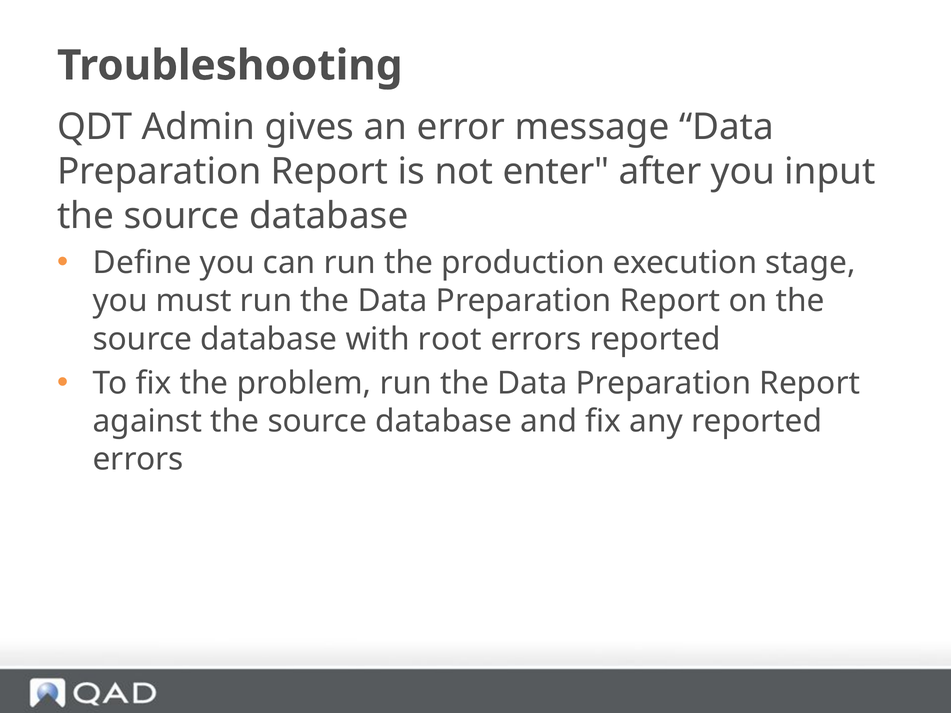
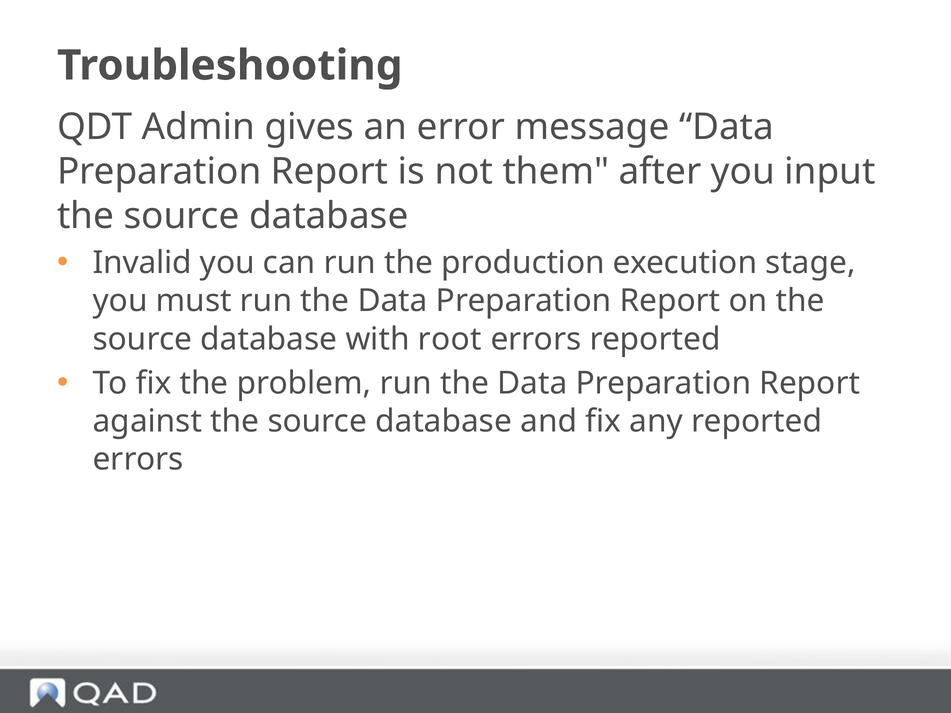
enter: enter -> them
Define: Define -> Invalid
